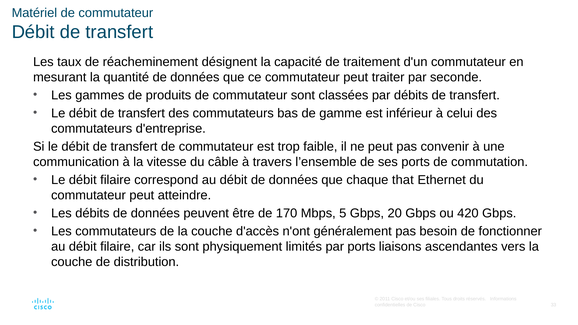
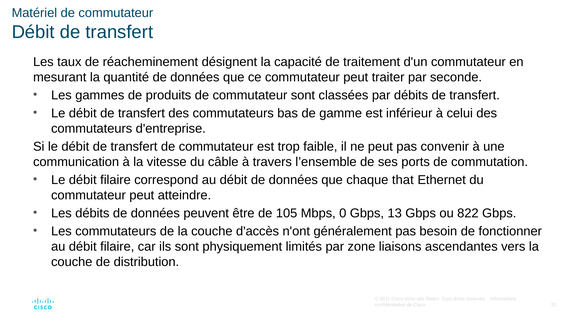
170: 170 -> 105
5: 5 -> 0
20: 20 -> 13
420: 420 -> 822
par ports: ports -> zone
